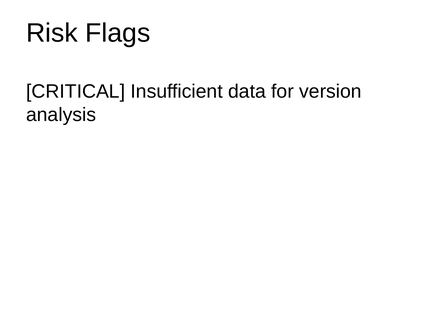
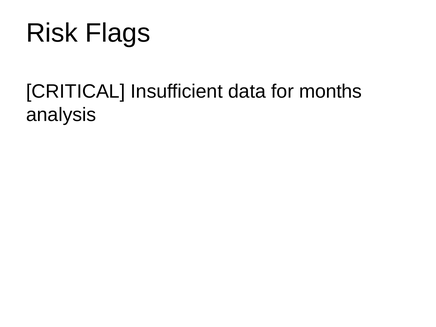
version: version -> months
